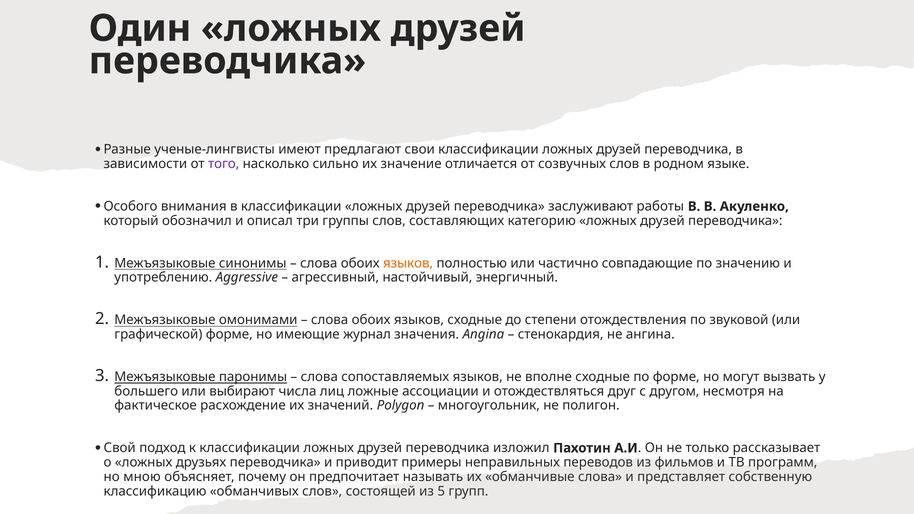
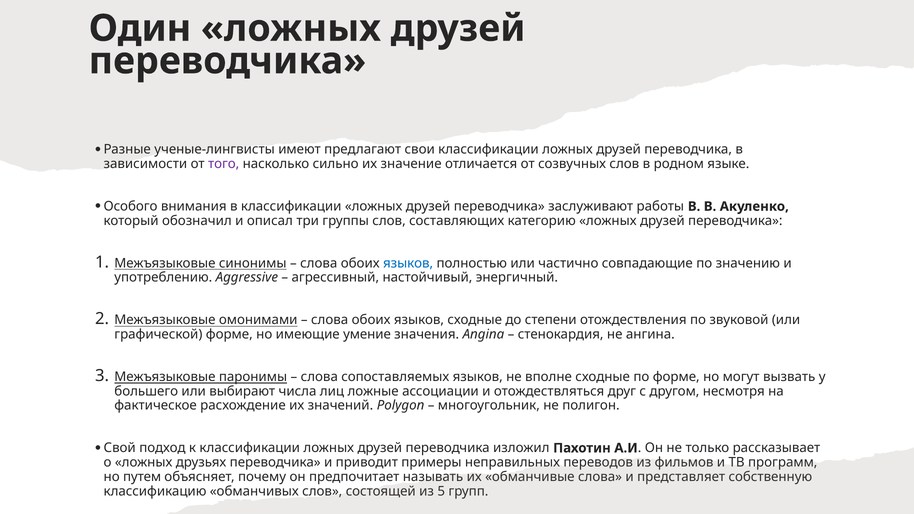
языков at (408, 263) colour: orange -> blue
журнал: журнал -> умение
мною: мною -> путем
